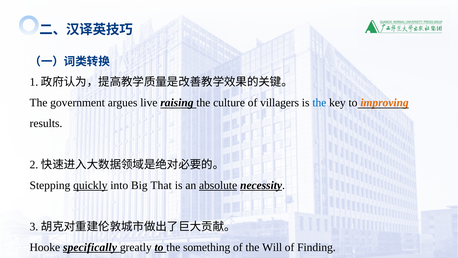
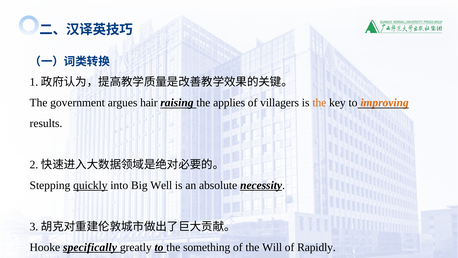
live: live -> hair
culture: culture -> applies
the at (319, 103) colour: blue -> orange
That: That -> Well
absolute underline: present -> none
Finding: Finding -> Rapidly
